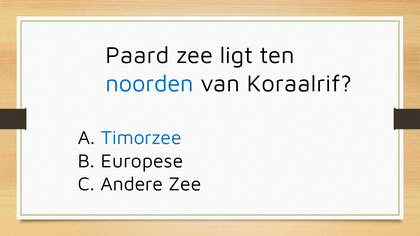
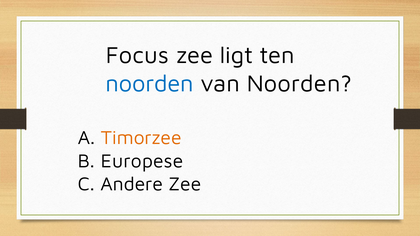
Paard: Paard -> Focus
van Koraalrif: Koraalrif -> Noorden
Timorzee colour: blue -> orange
